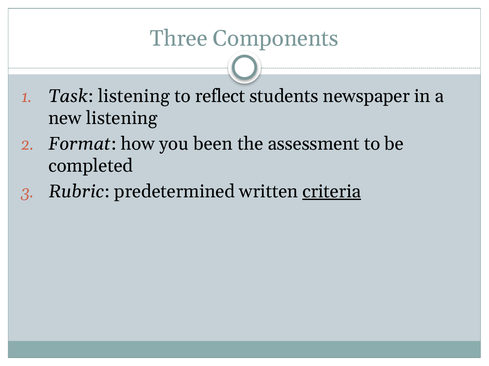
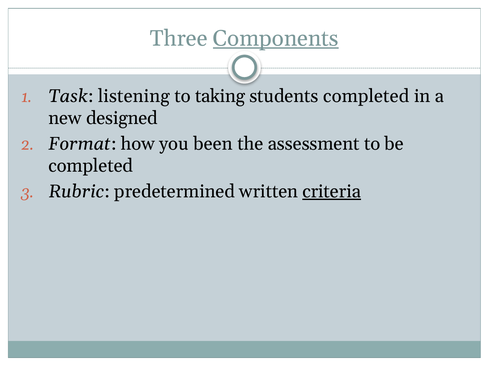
Components underline: none -> present
reflect: reflect -> taking
students newspaper: newspaper -> completed
new listening: listening -> designed
